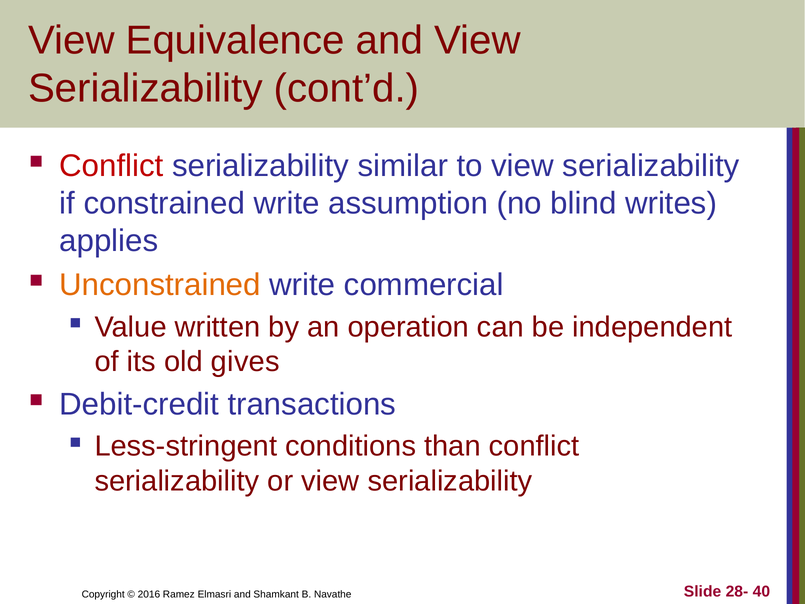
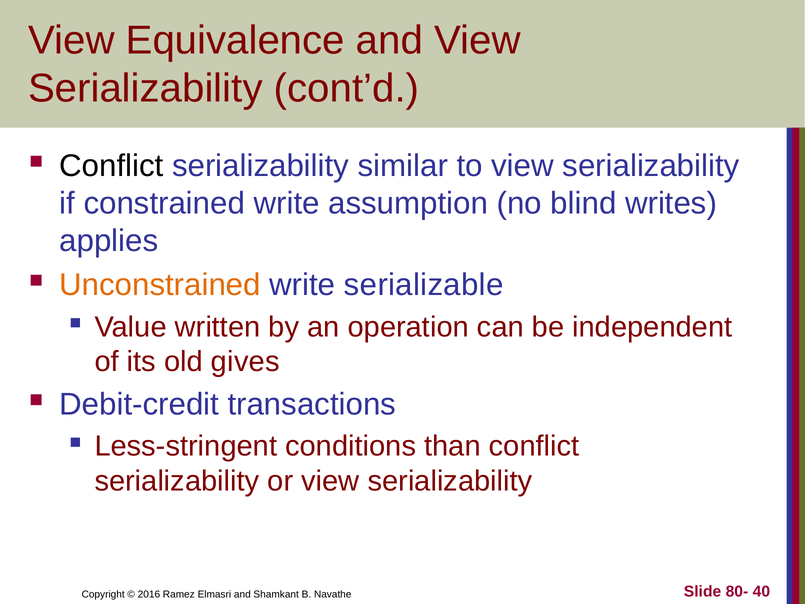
Conflict at (111, 166) colour: red -> black
commercial: commercial -> serializable
28-: 28- -> 80-
